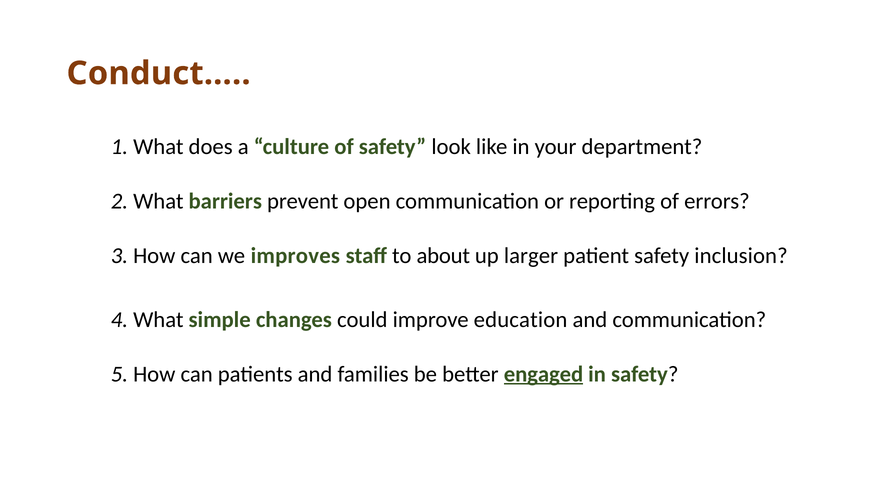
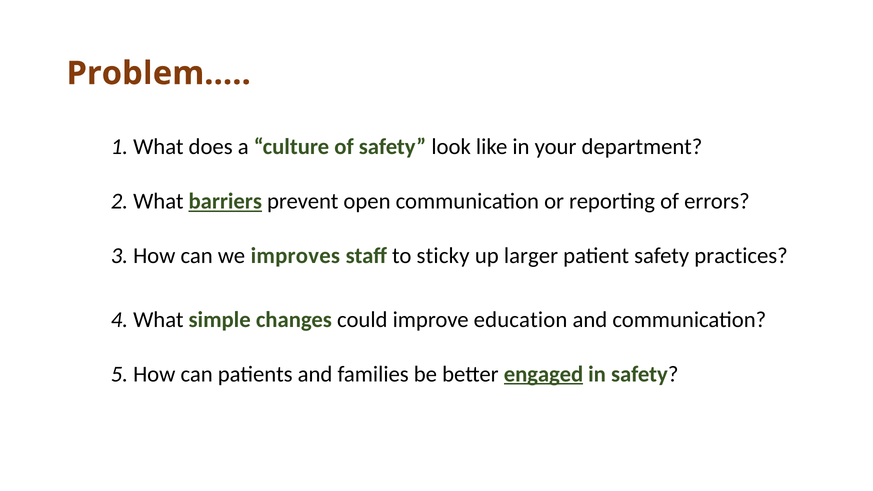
Conduct…: Conduct… -> Problem…
barriers underline: none -> present
about: about -> sticky
inclusion: inclusion -> practices
